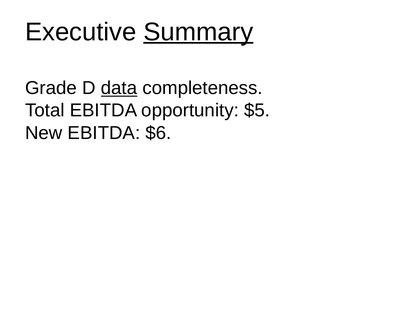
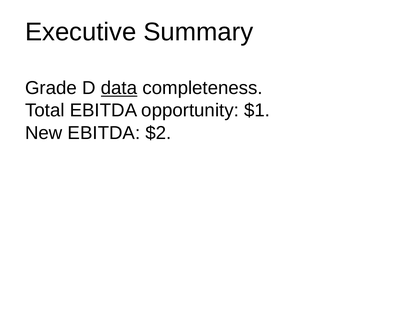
Summary underline: present -> none
$5: $5 -> $1
$6: $6 -> $2
